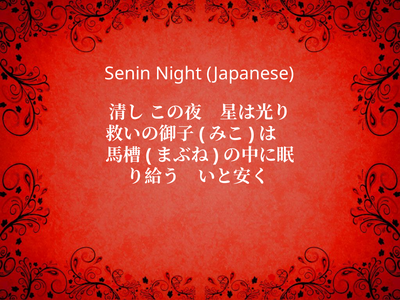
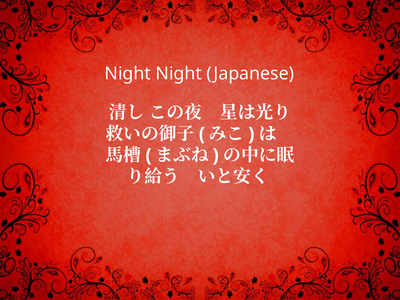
Senin at (128, 74): Senin -> Night
